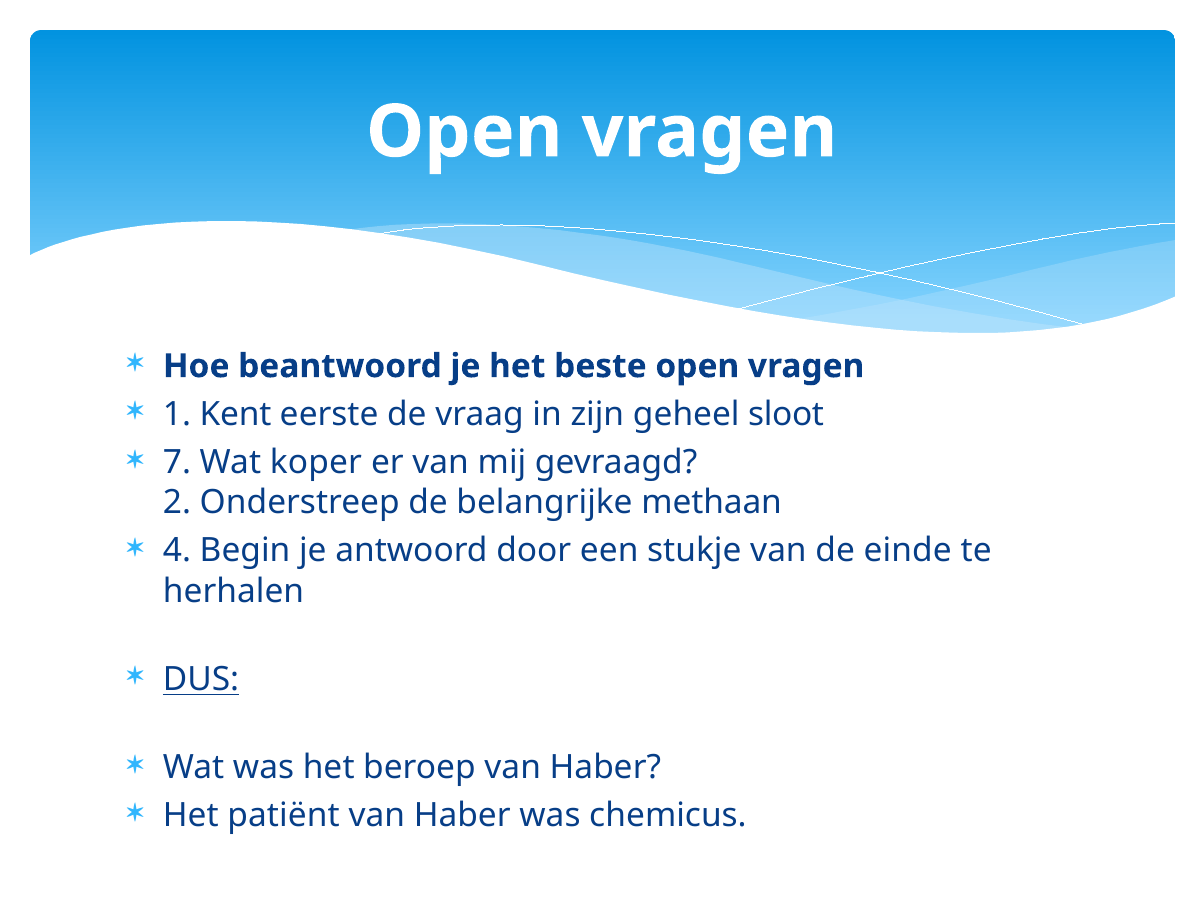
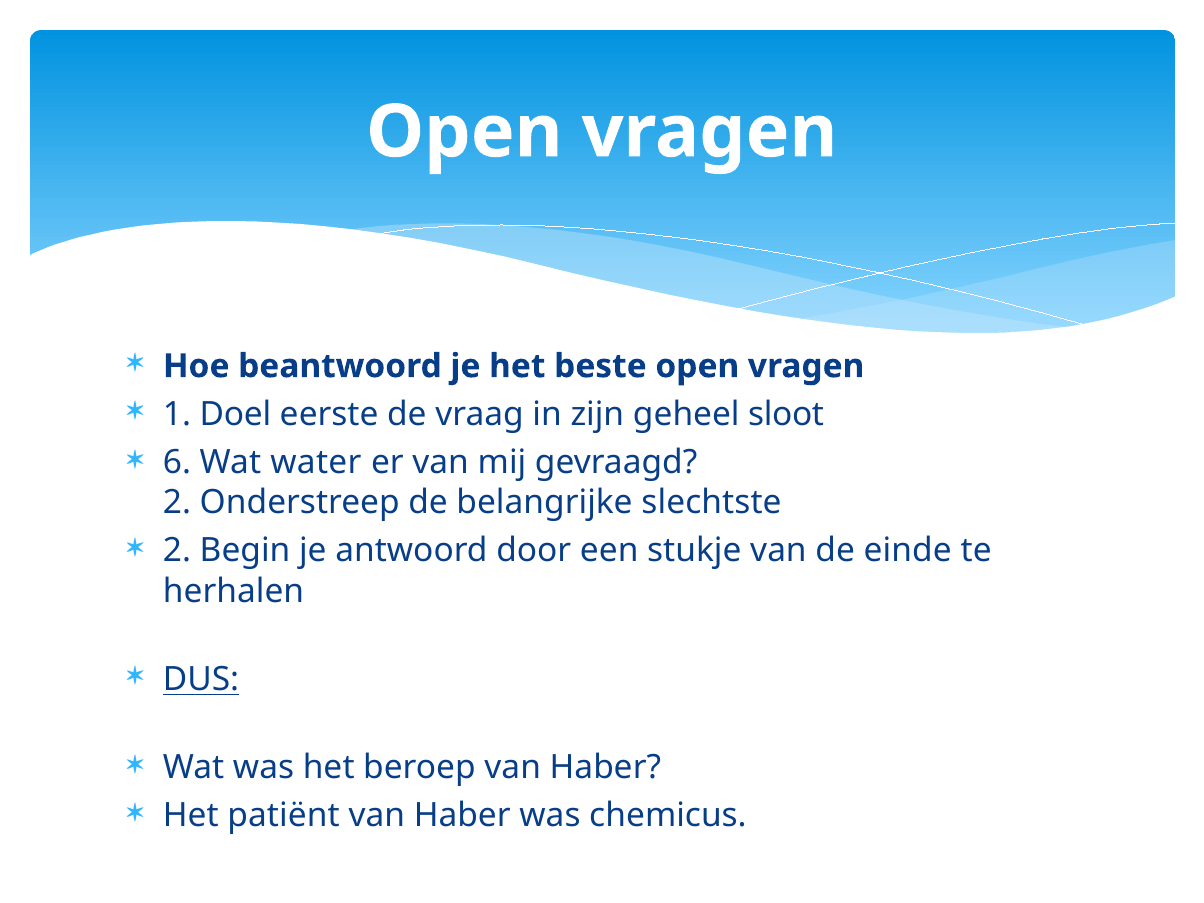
Kent: Kent -> Doel
7: 7 -> 6
koper: koper -> water
methaan: methaan -> slechtste
4 at (177, 551): 4 -> 2
